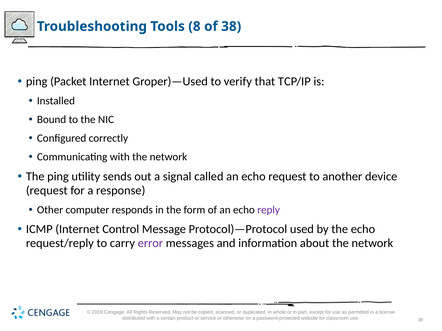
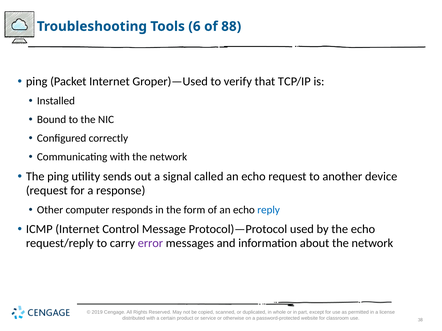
8: 8 -> 6
of 38: 38 -> 88
reply colour: purple -> blue
